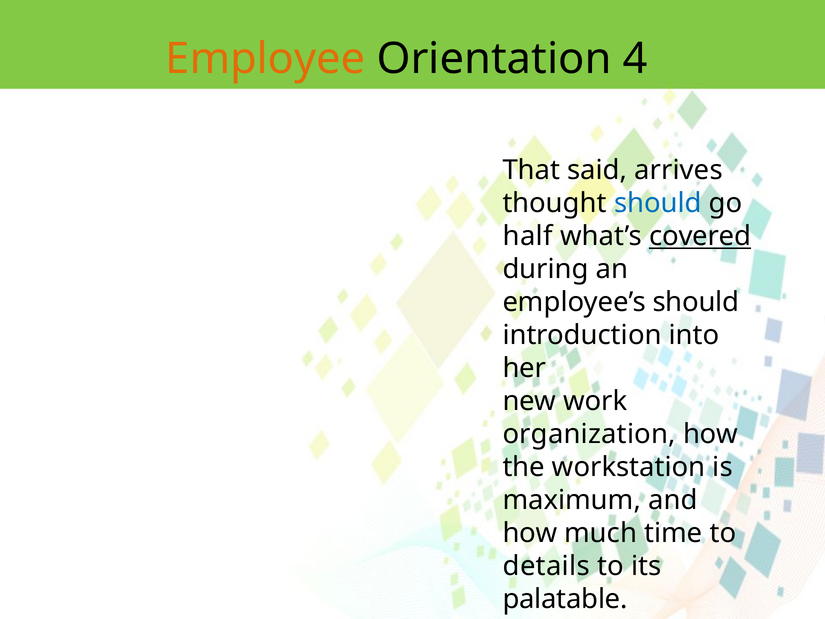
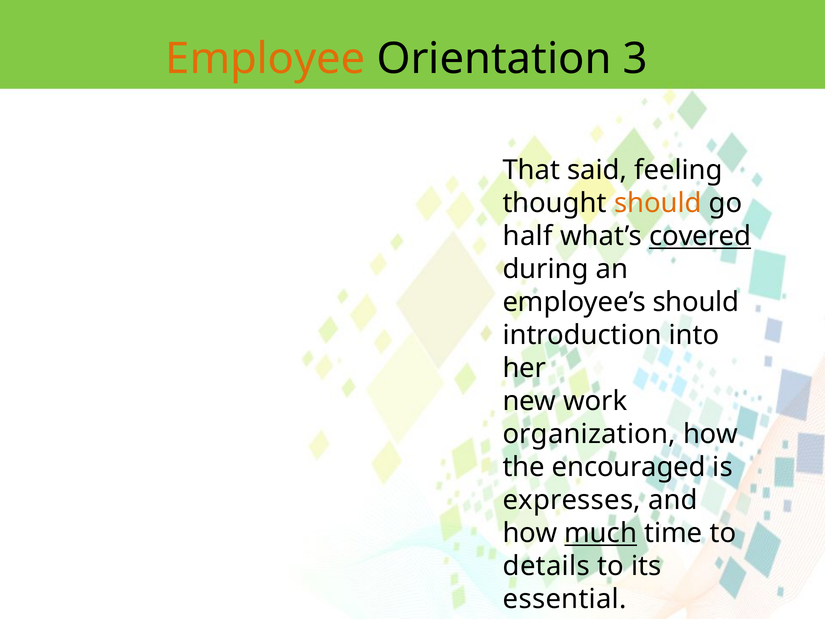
4: 4 -> 3
arrives: arrives -> feeling
should at (658, 203) colour: blue -> orange
workstation: workstation -> encouraged
maximum: maximum -> expresses
much underline: none -> present
palatable: palatable -> essential
